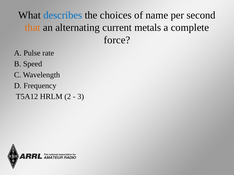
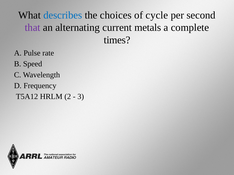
name: name -> cycle
that colour: orange -> purple
force: force -> times
